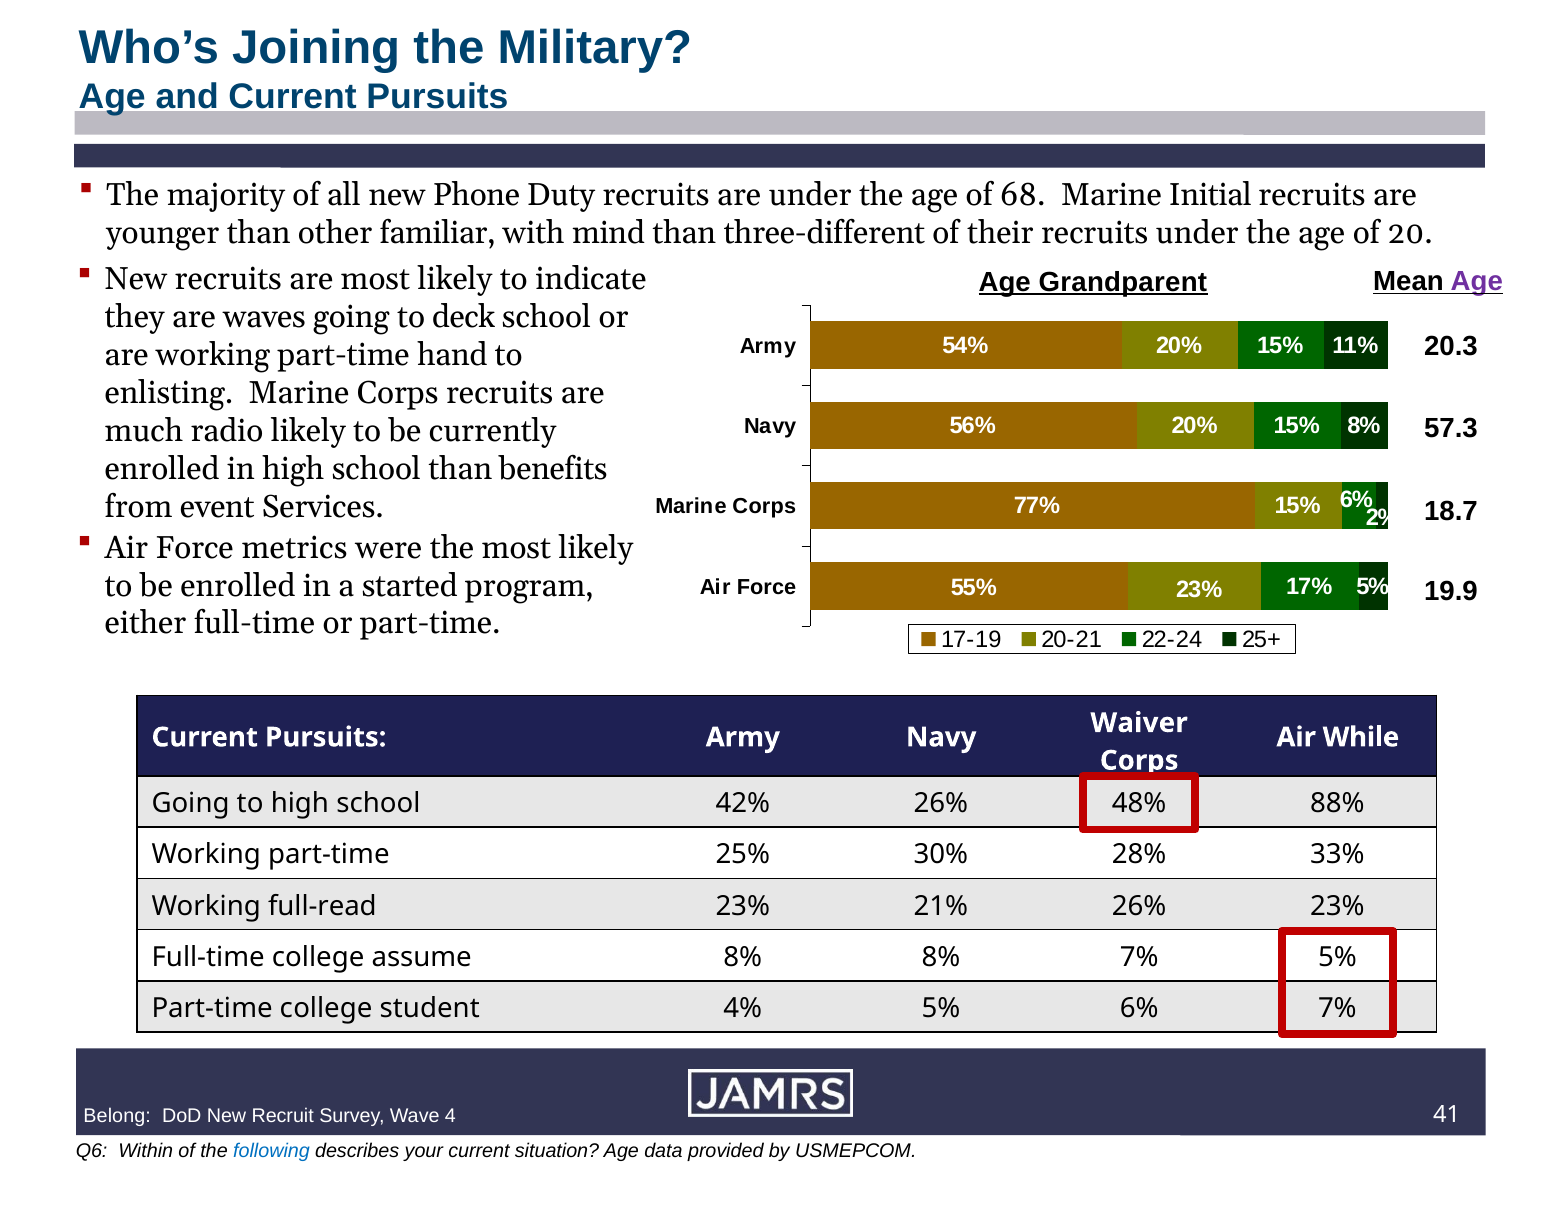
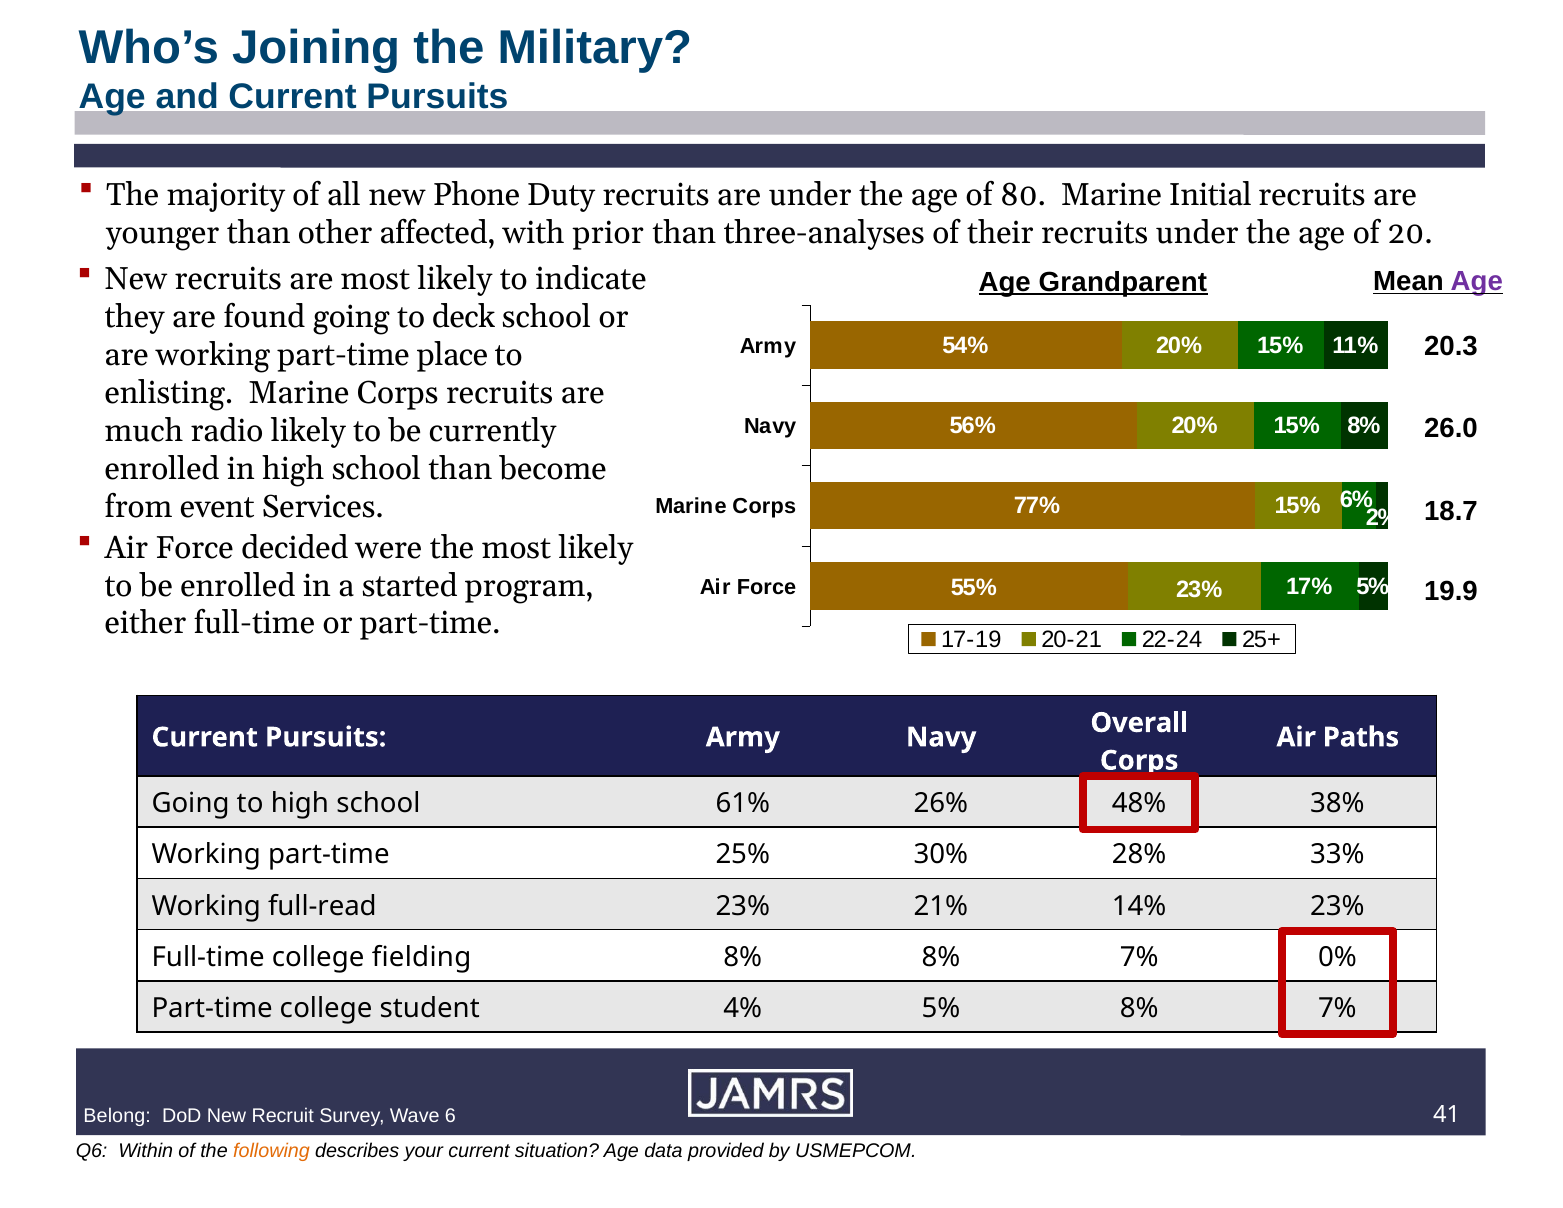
68: 68 -> 80
familiar: familiar -> affected
mind: mind -> prior
three-different: three-different -> three-analyses
waves: waves -> found
hand: hand -> place
57.3: 57.3 -> 26.0
benefits: benefits -> become
metrics: metrics -> decided
Waiver: Waiver -> Overall
While: While -> Paths
42%: 42% -> 61%
88%: 88% -> 38%
21% 26%: 26% -> 14%
assume: assume -> fielding
7% 5%: 5% -> 0%
5% 6%: 6% -> 8%
4: 4 -> 6
following colour: blue -> orange
